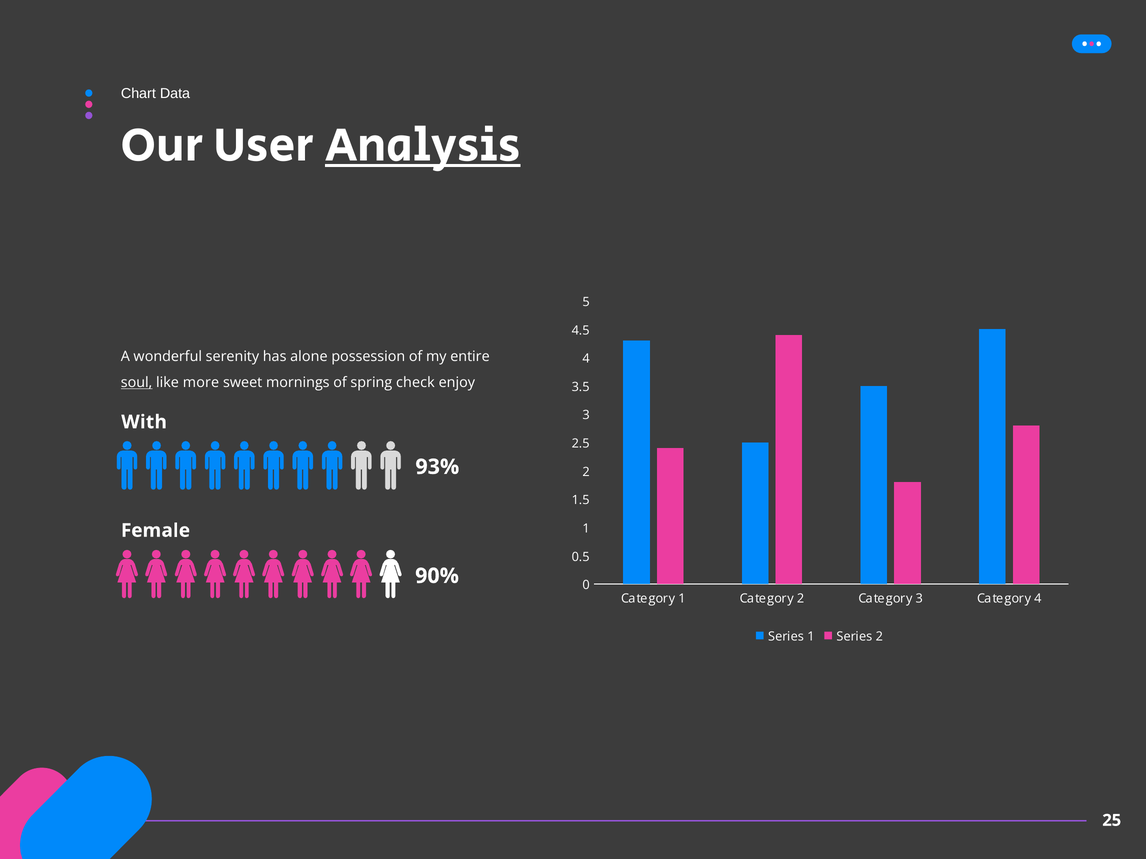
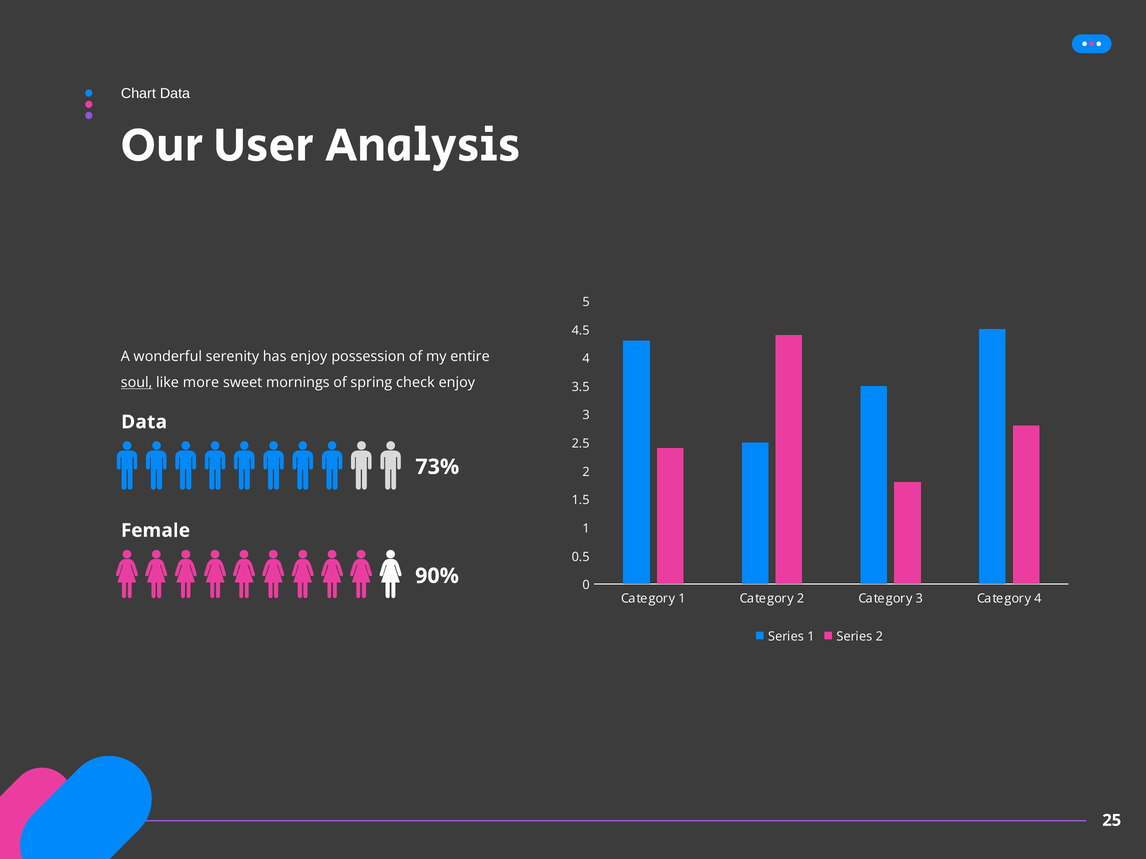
Analysis underline: present -> none
has alone: alone -> enjoy
With at (144, 422): With -> Data
93%: 93% -> 73%
